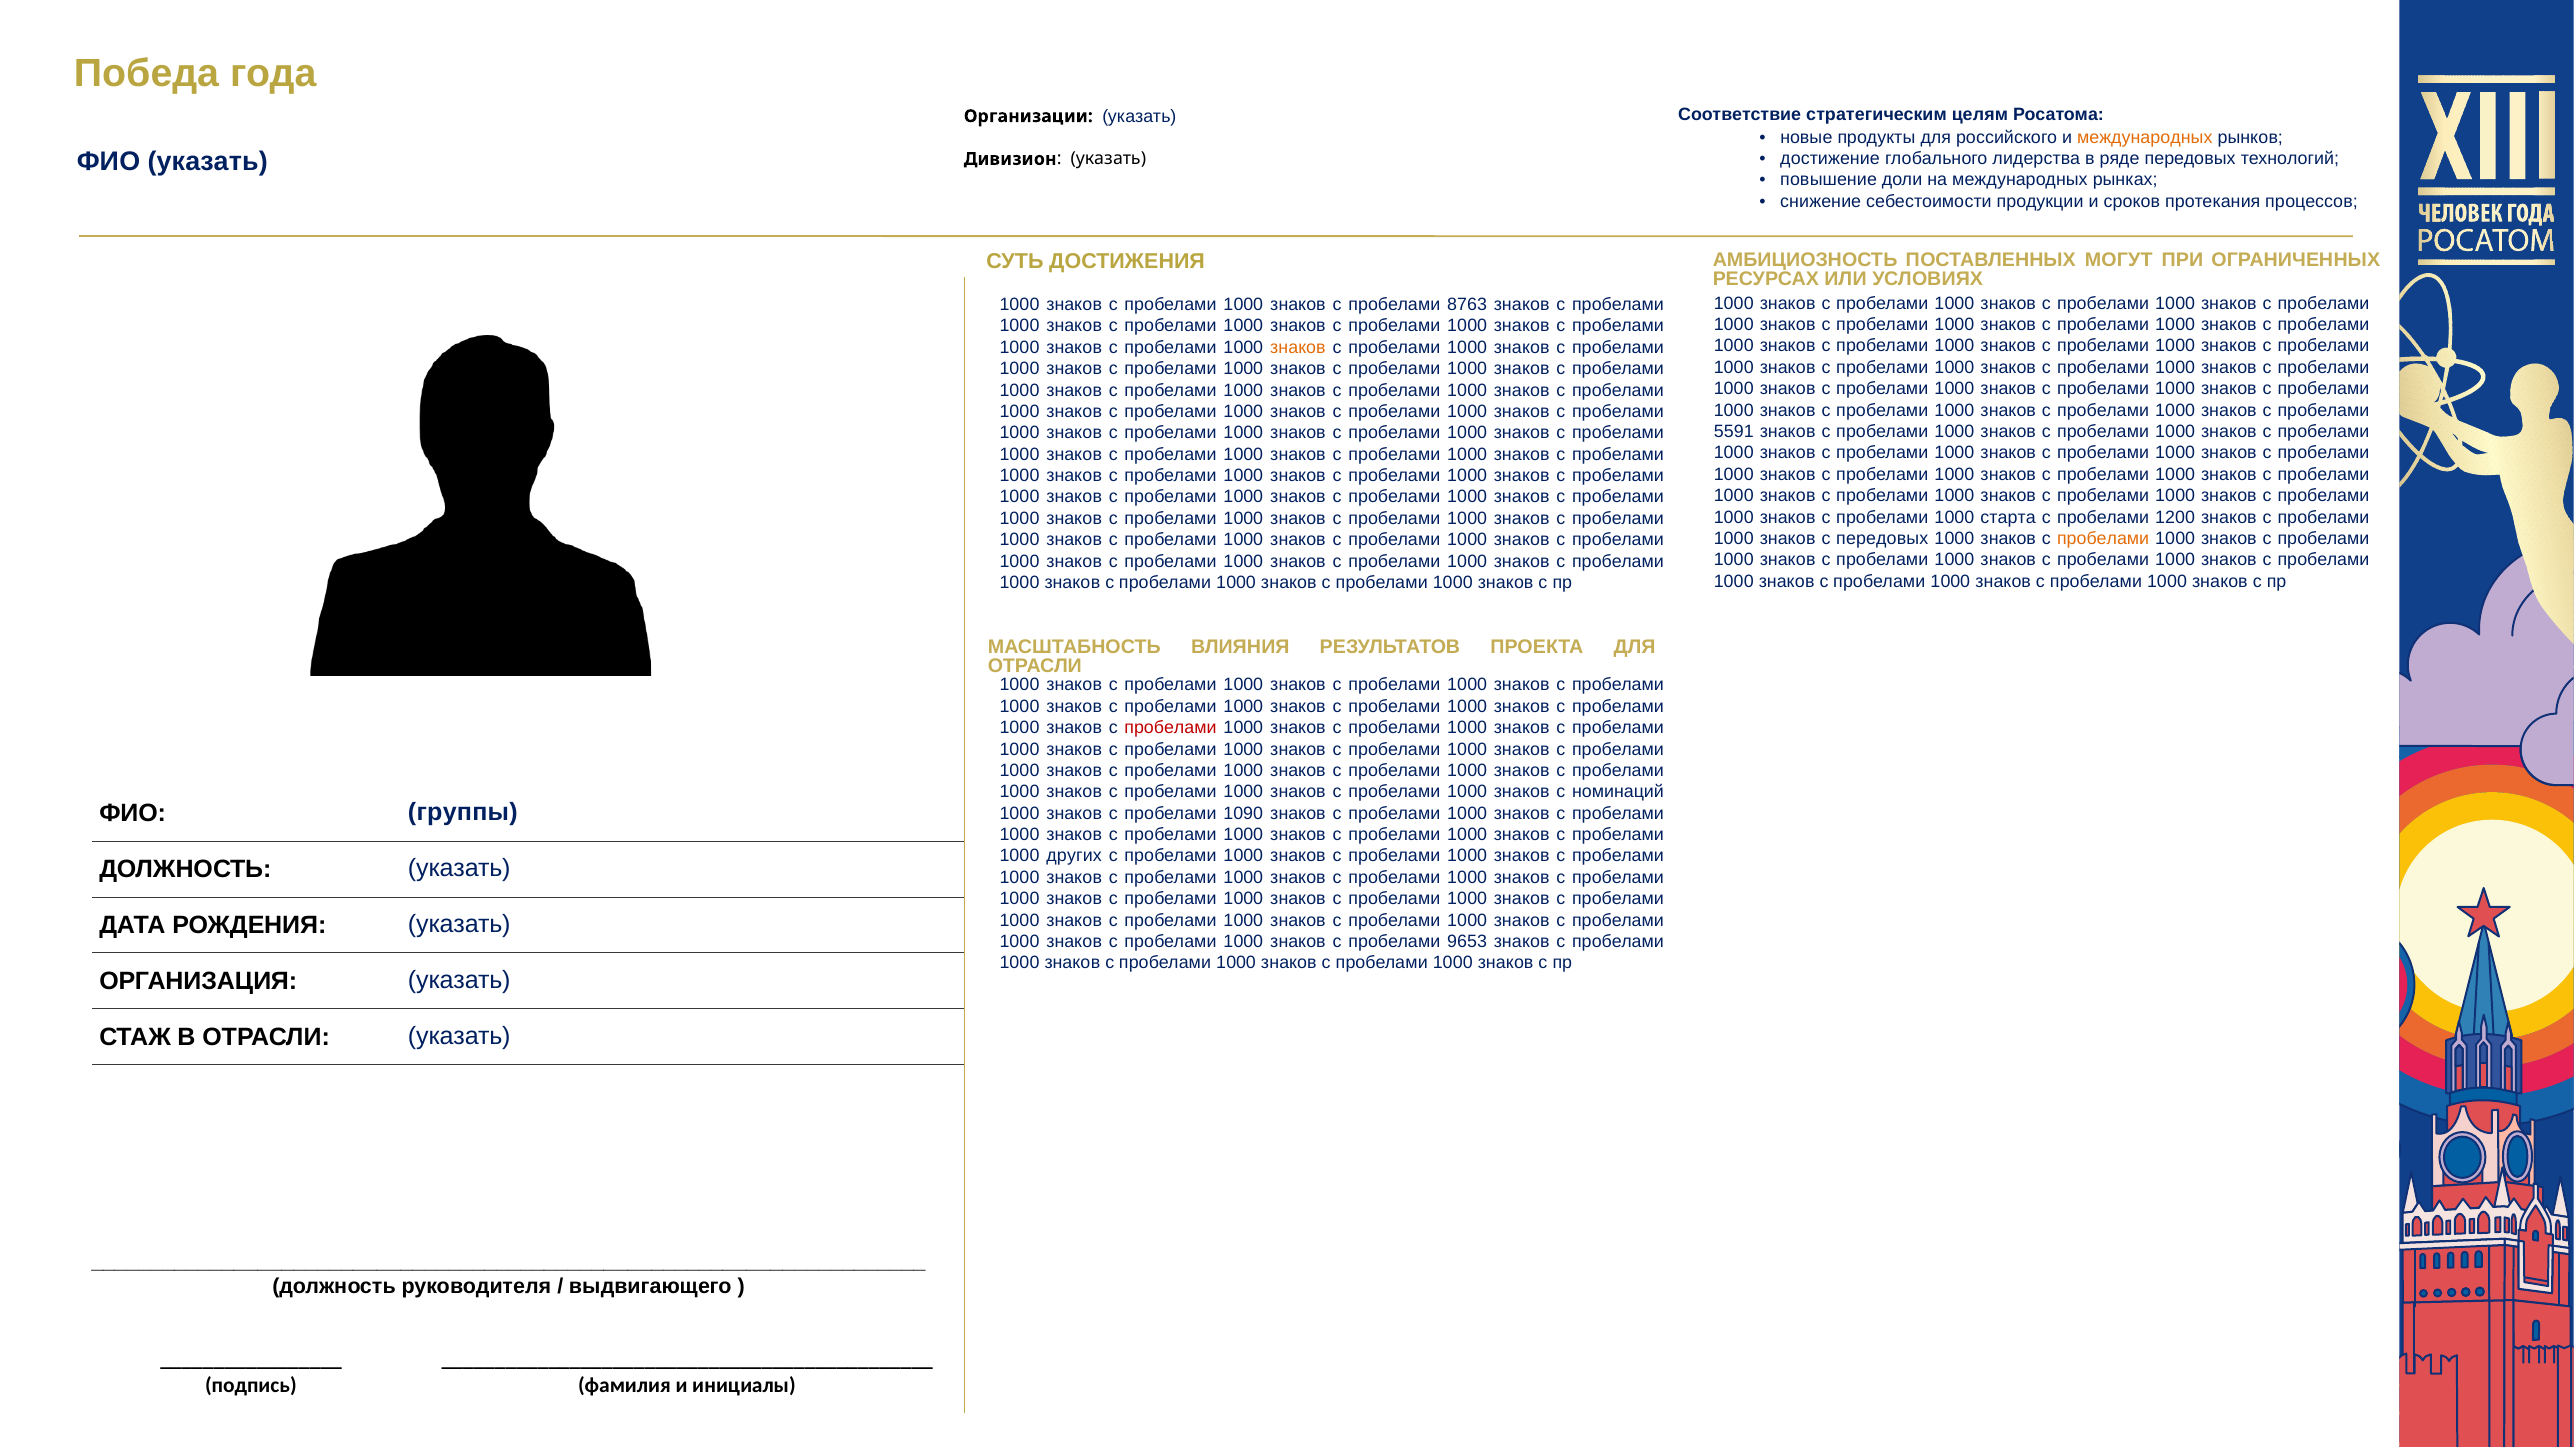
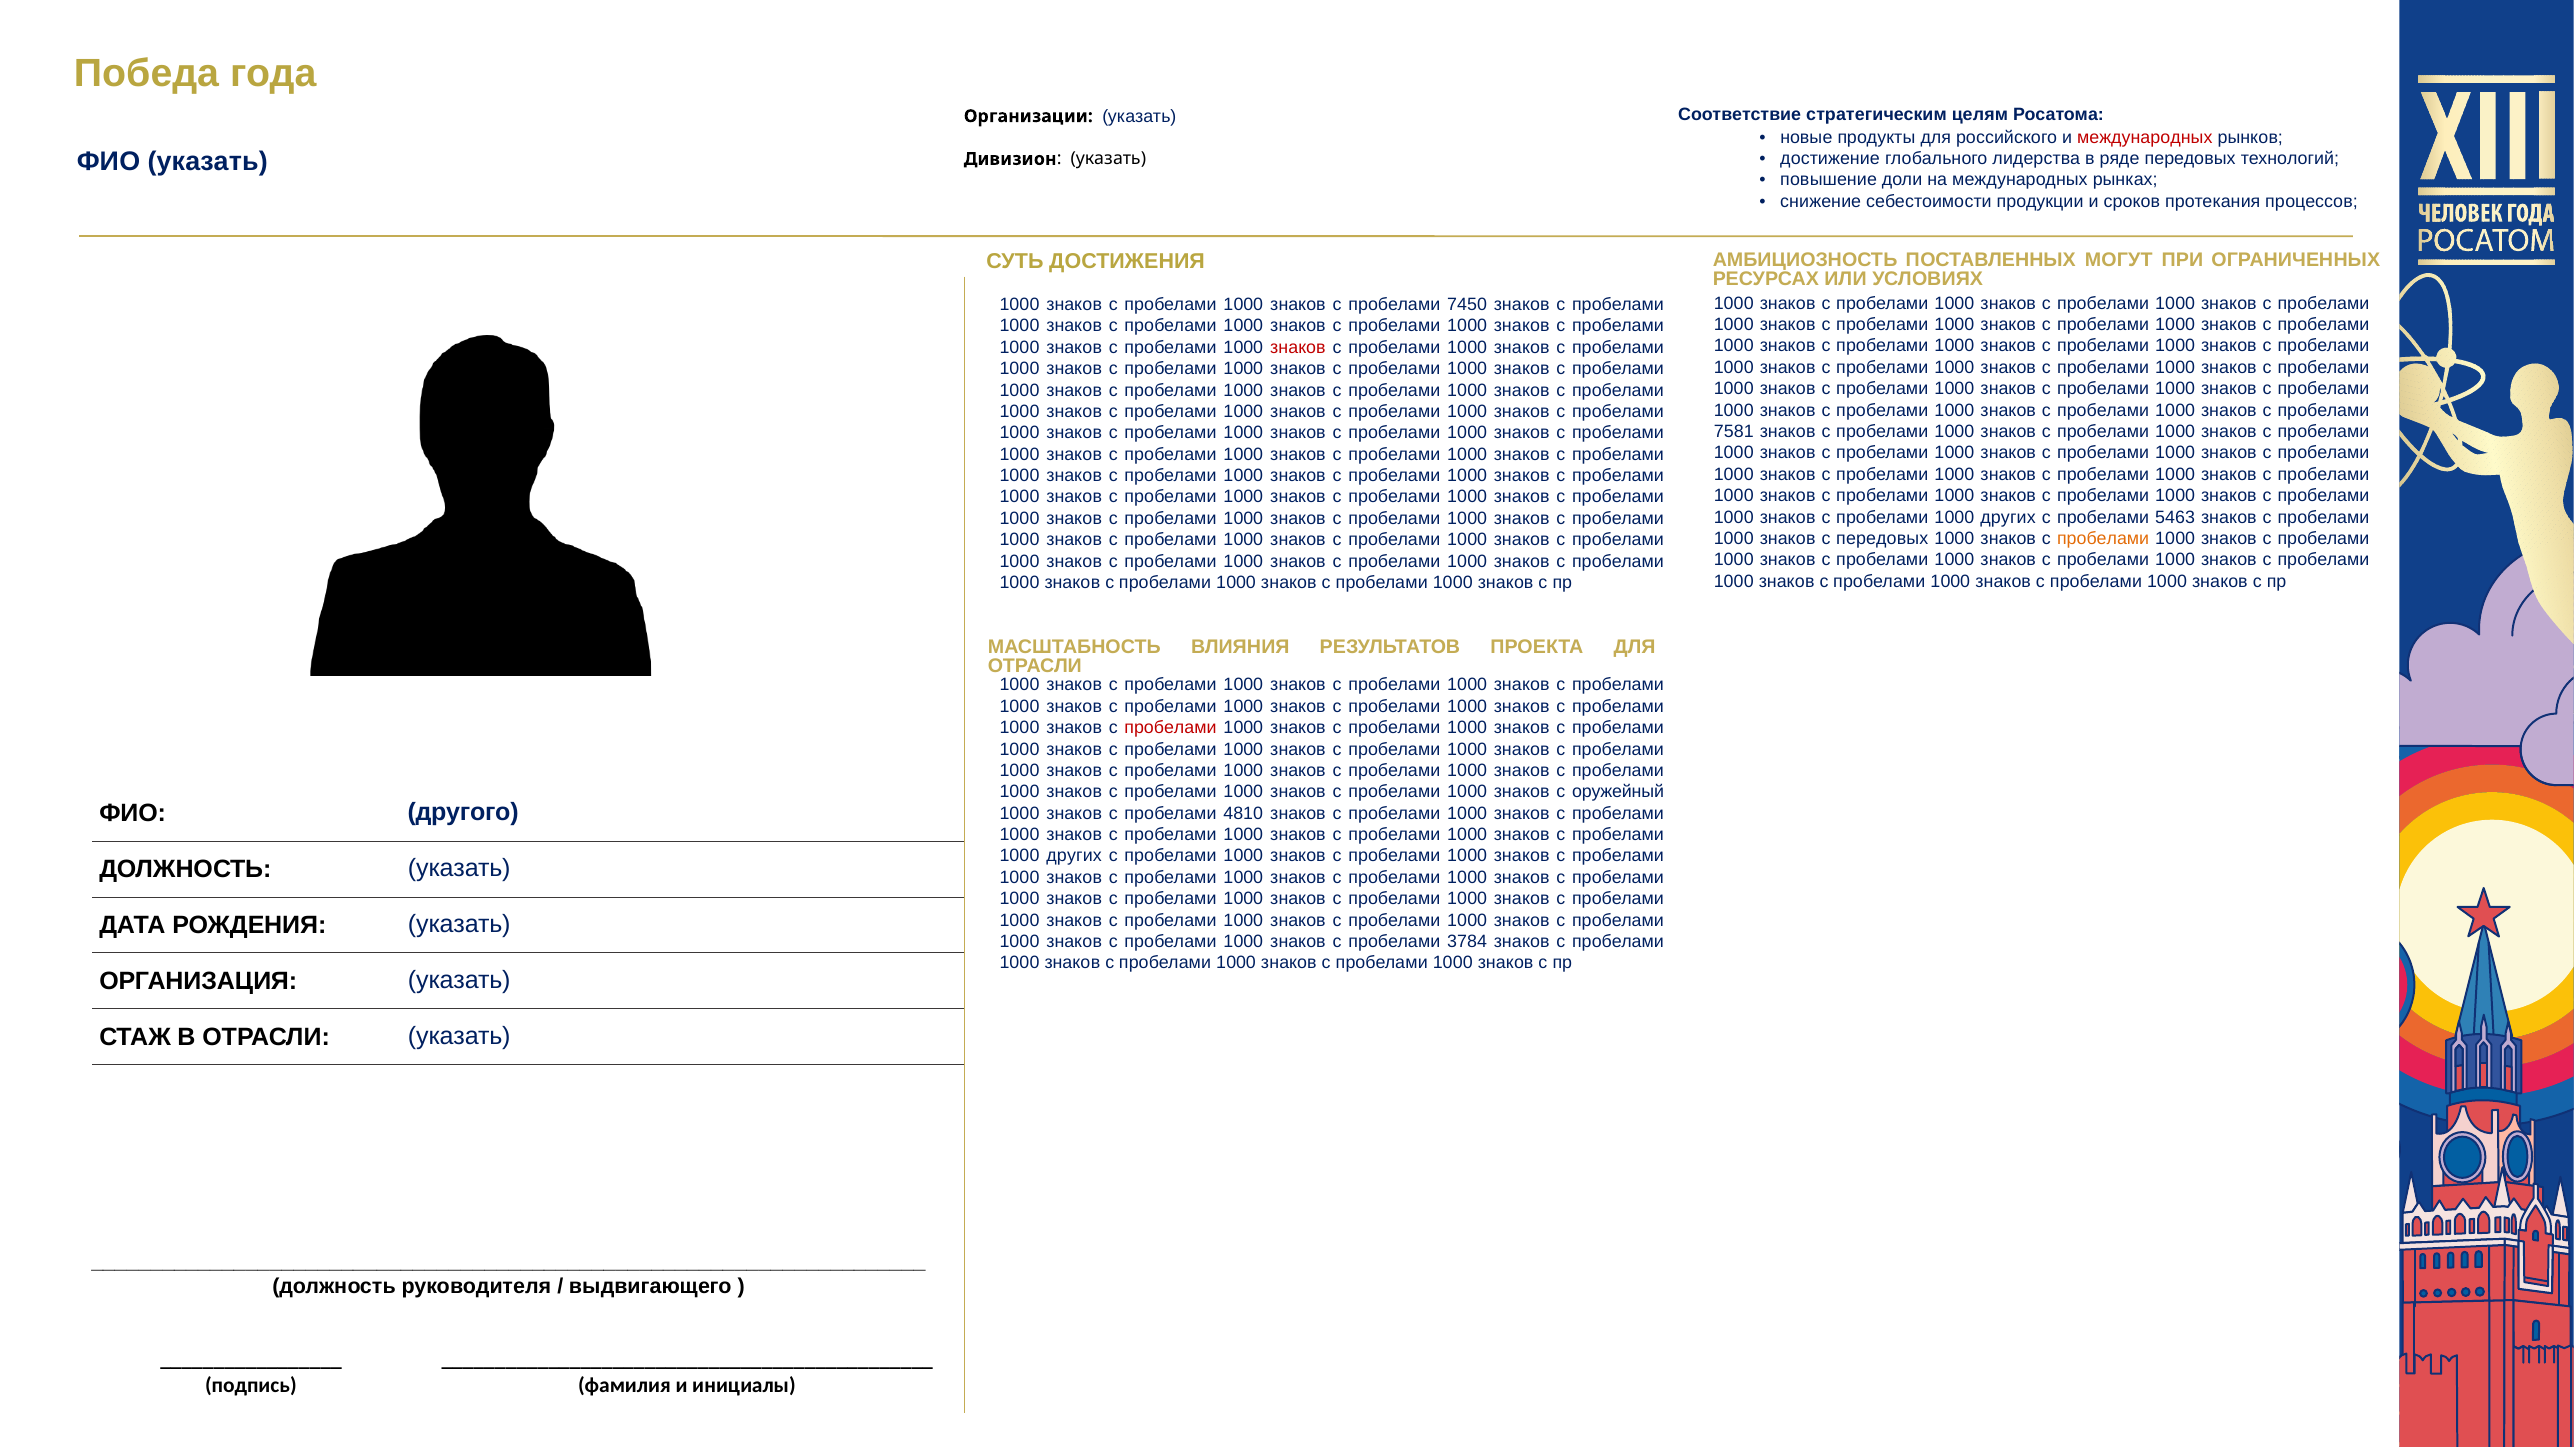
международных at (2145, 137) colour: orange -> red
8763: 8763 -> 7450
знаков at (1298, 347) colour: orange -> red
5591: 5591 -> 7581
старта at (2008, 517): старта -> других
1200: 1200 -> 5463
номинаций: номинаций -> оружейный
группы: группы -> другого
1090: 1090 -> 4810
9653: 9653 -> 3784
